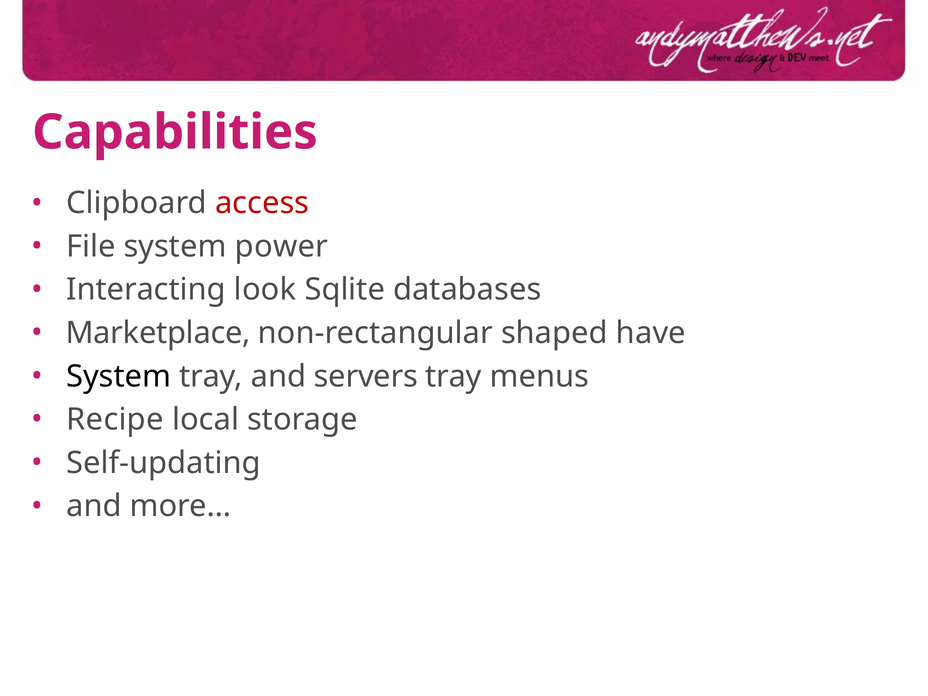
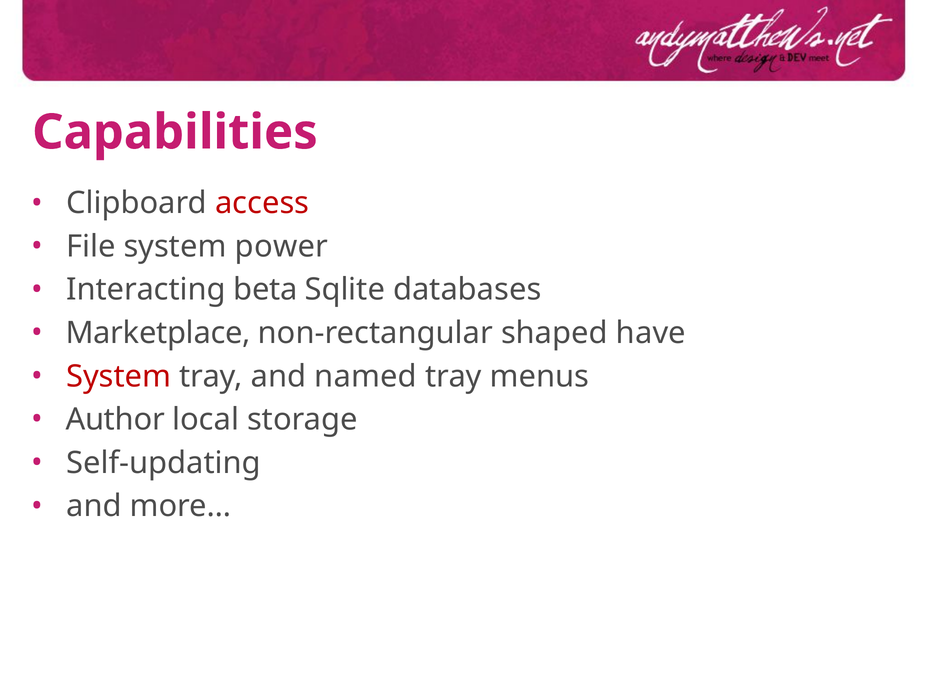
look: look -> beta
System at (119, 376) colour: black -> red
servers: servers -> named
Recipe: Recipe -> Author
